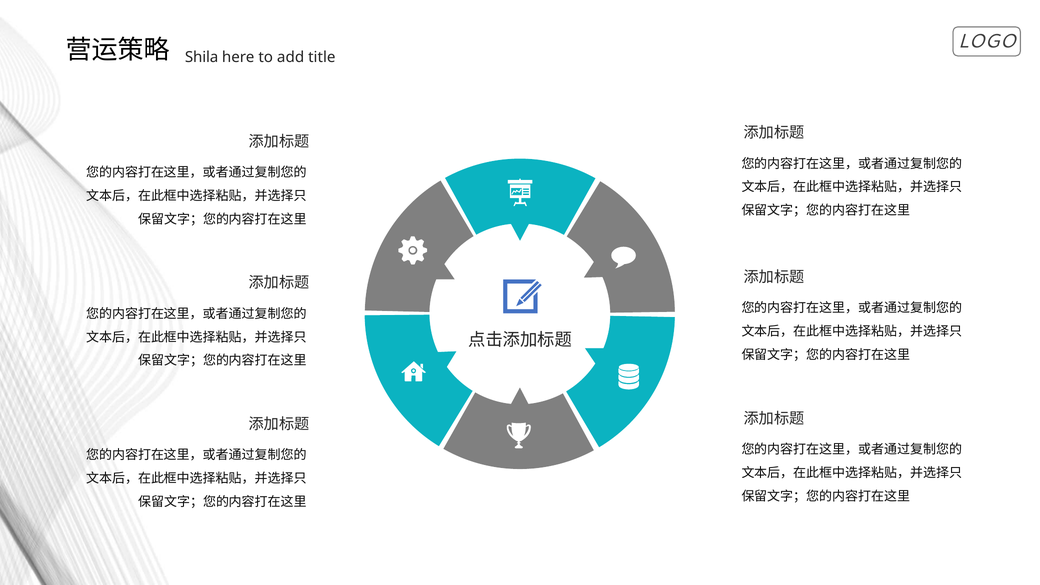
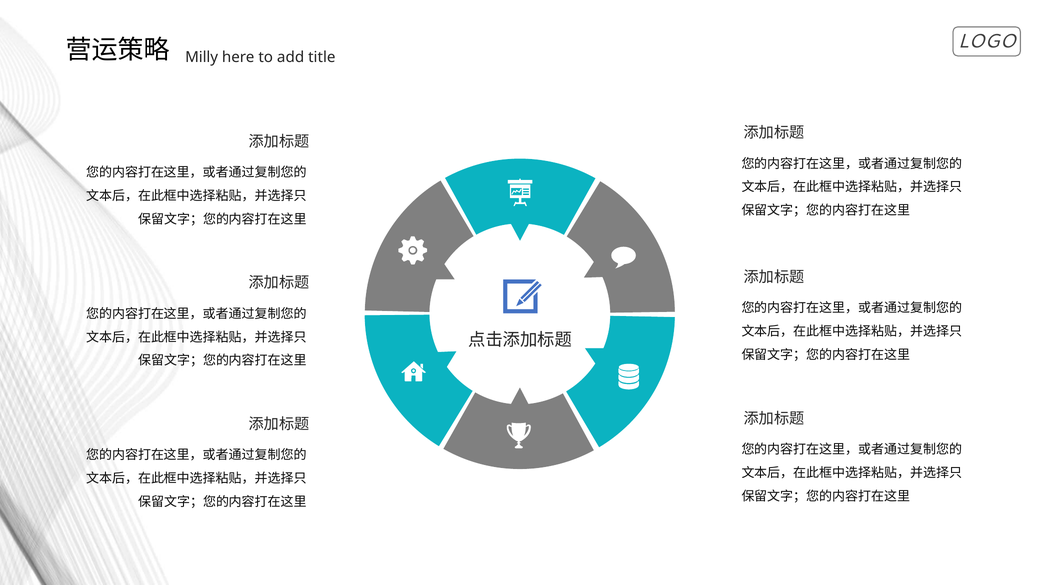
Shila: Shila -> Milly
